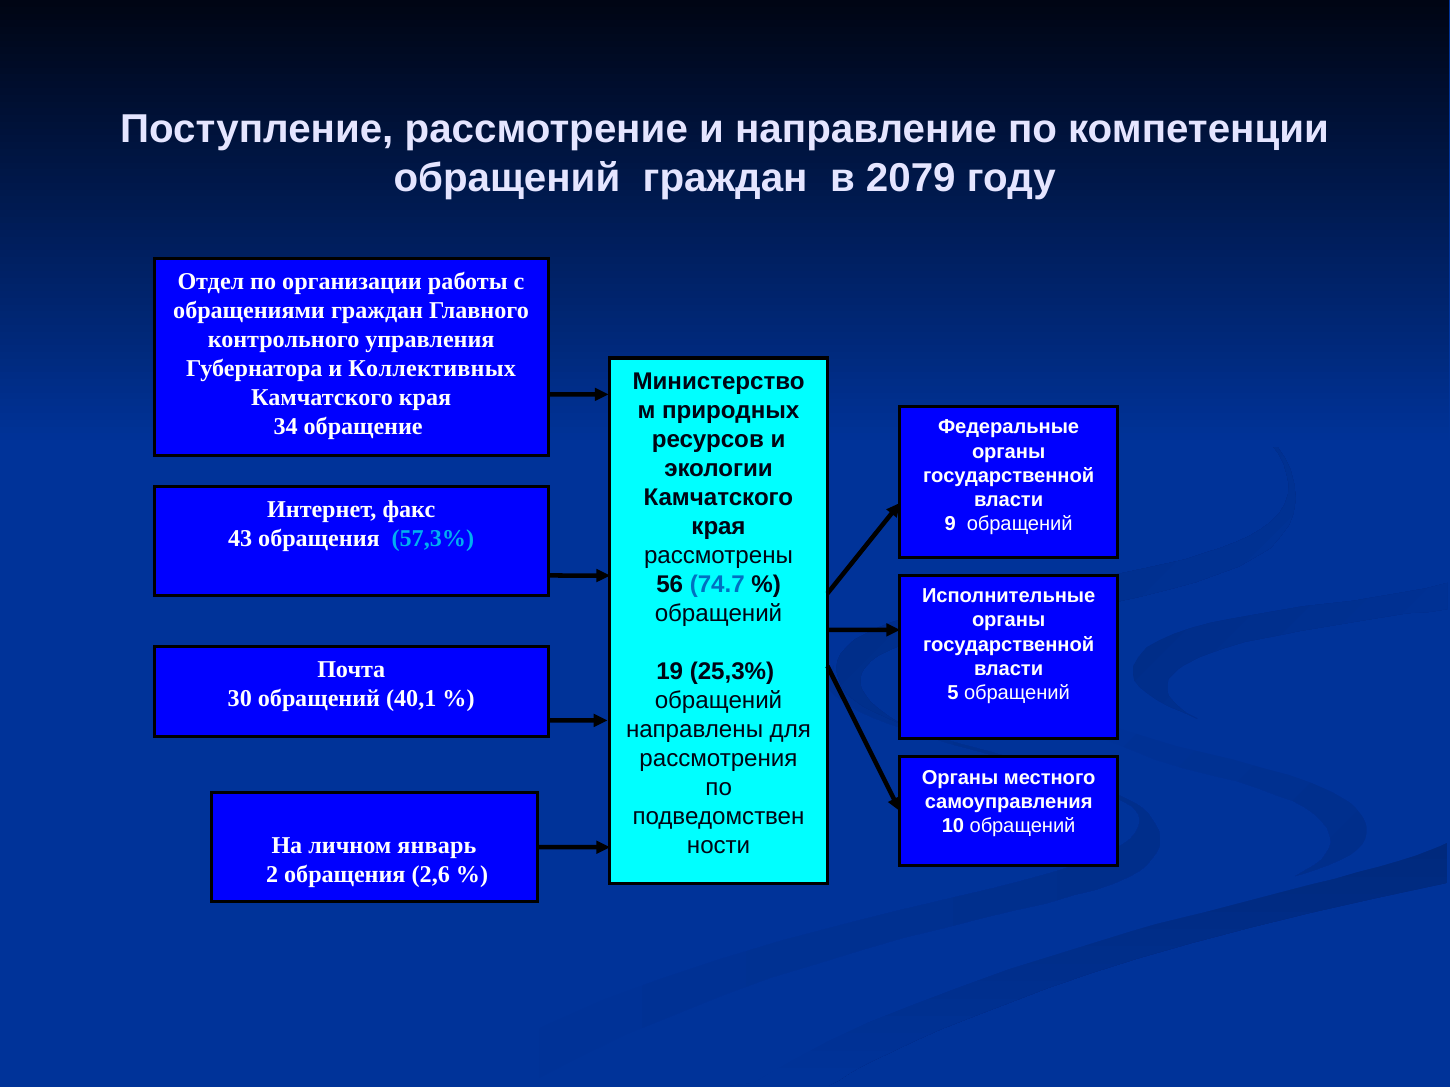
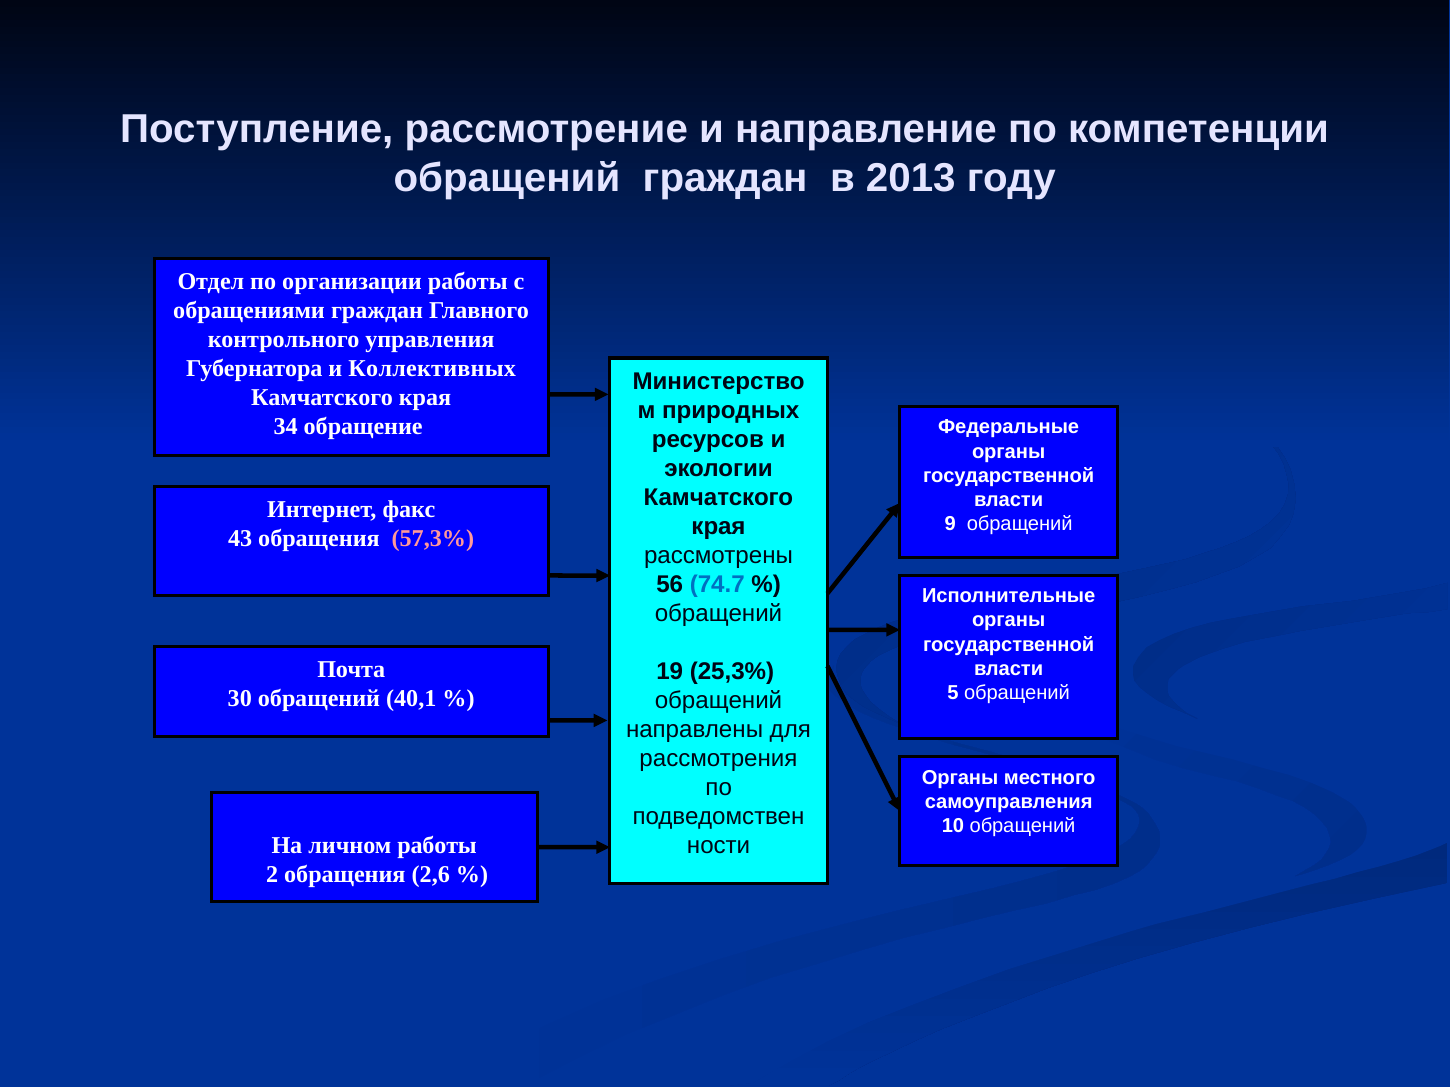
2079: 2079 -> 2013
57,3% colour: light blue -> pink
личном январь: январь -> работы
